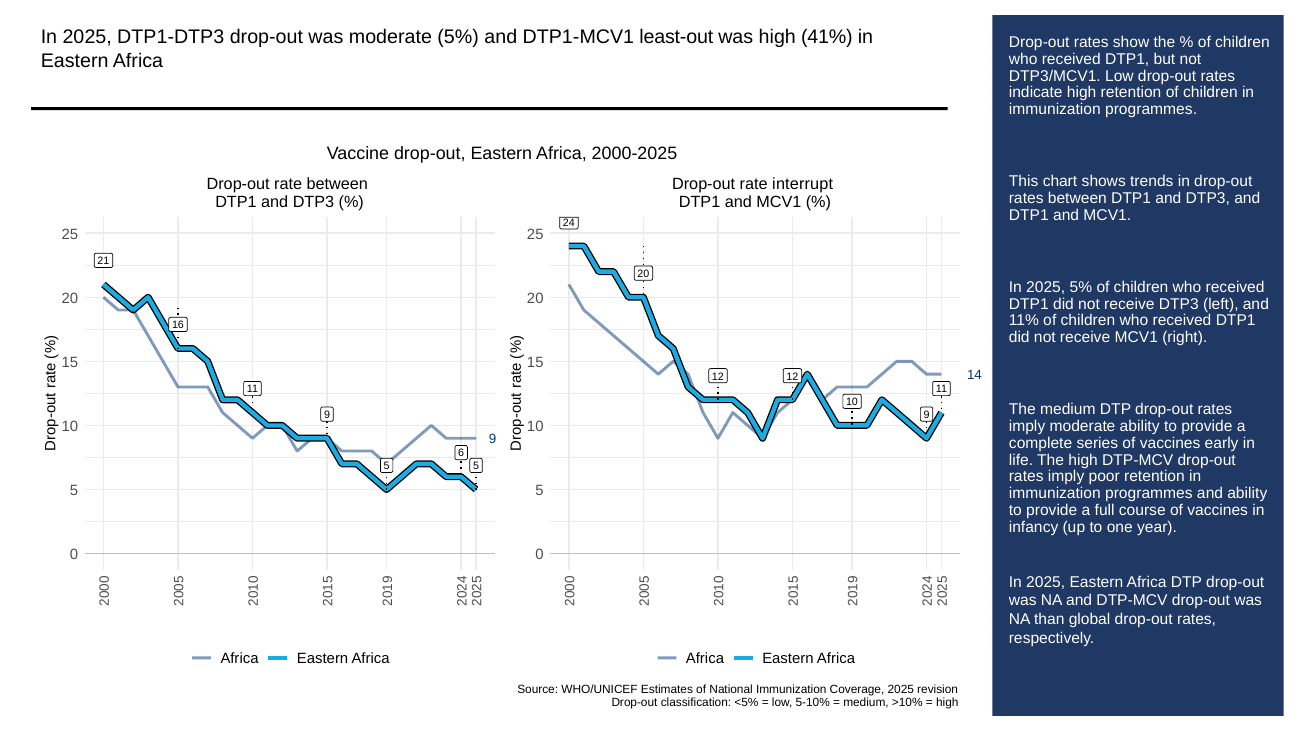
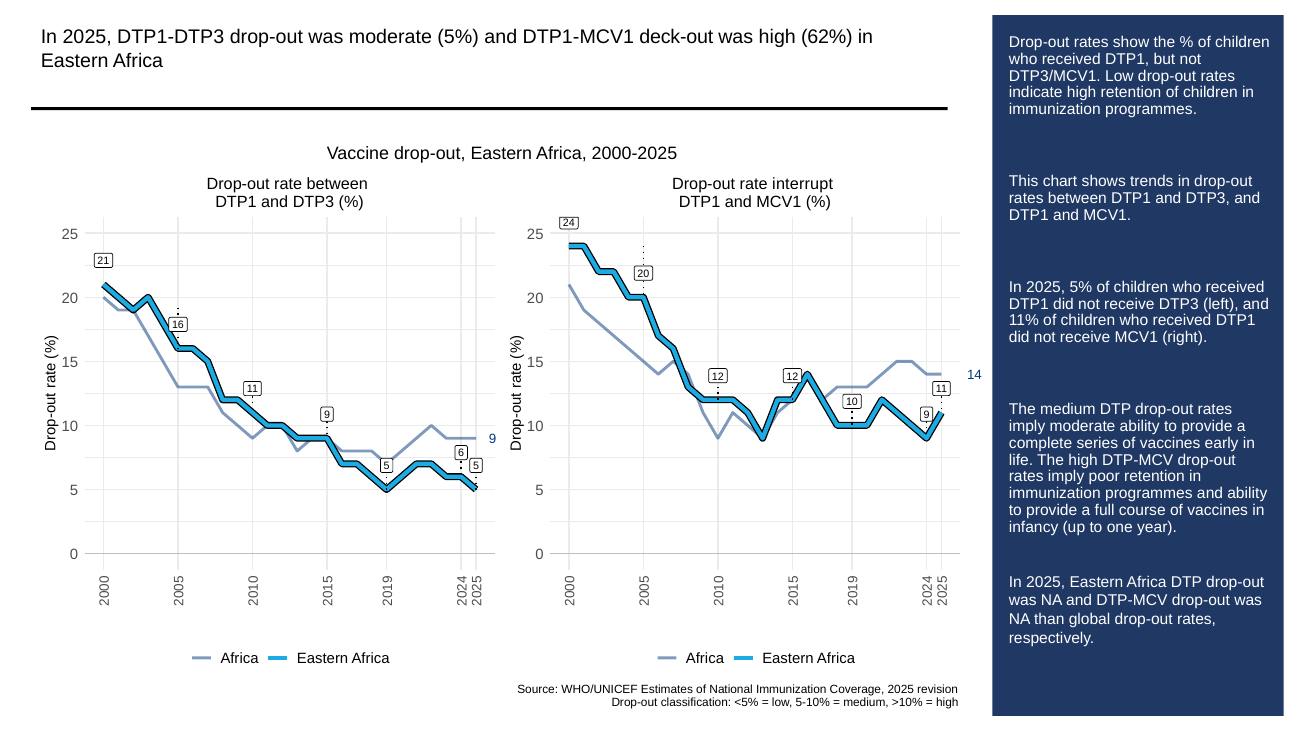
least-out: least-out -> deck-out
41%: 41% -> 62%
